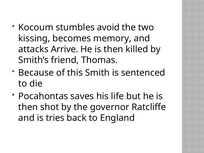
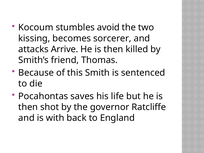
memory: memory -> sorcerer
tries: tries -> with
